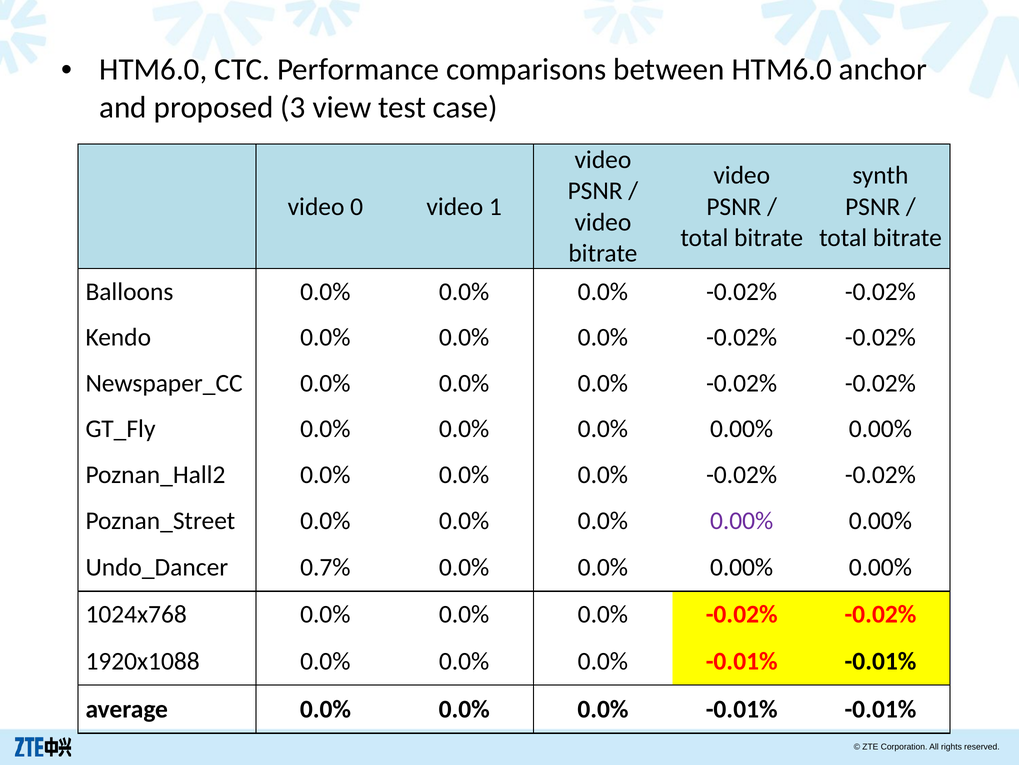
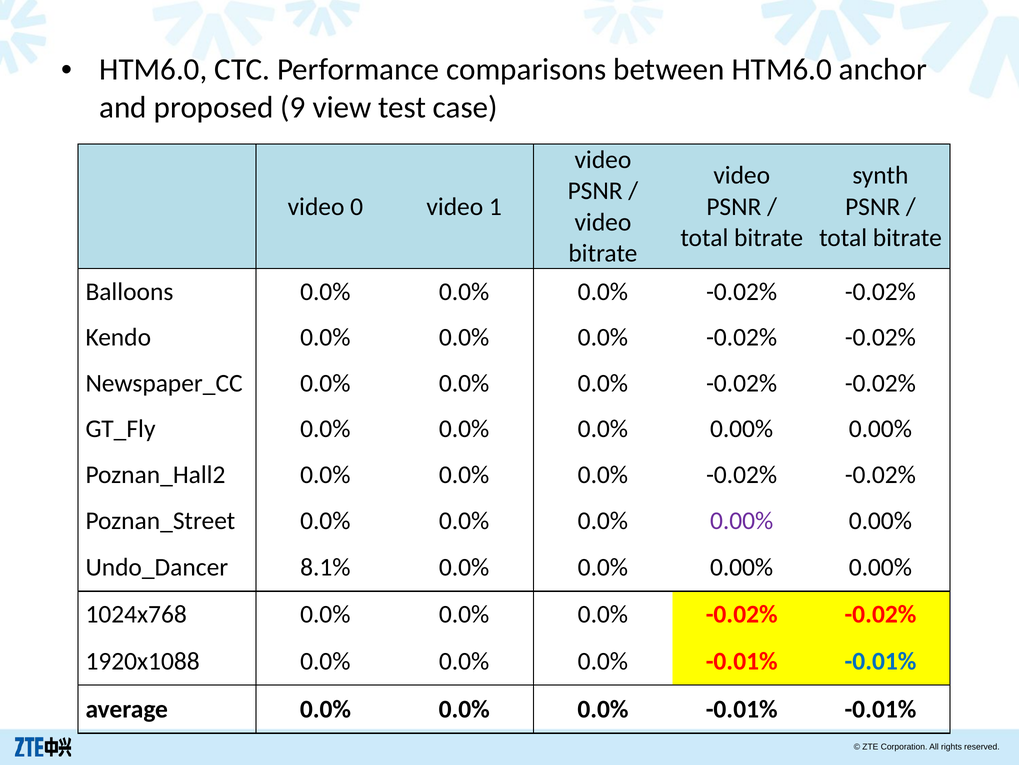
3: 3 -> 9
0.7%: 0.7% -> 8.1%
-0.01% at (880, 661) colour: black -> blue
